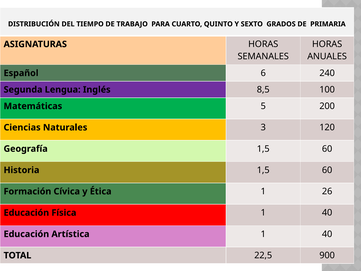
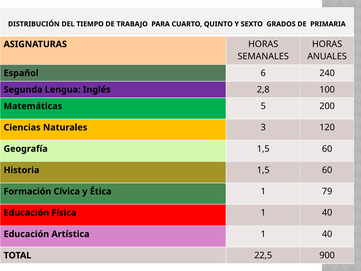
8,5: 8,5 -> 2,8
26: 26 -> 79
